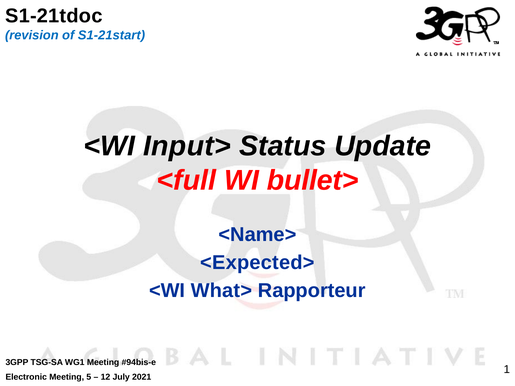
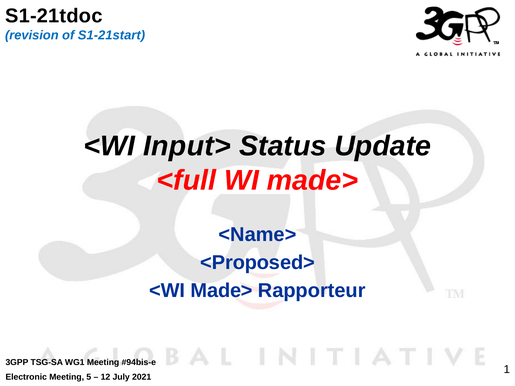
WI bullet>: bullet> -> made>
<Expected>: <Expected> -> <Proposed>
<WI What>: What> -> Made>
